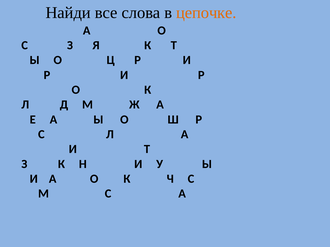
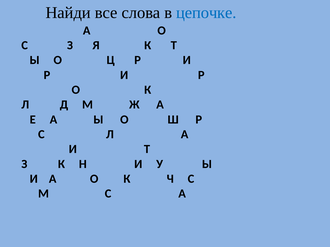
цепочке colour: orange -> blue
